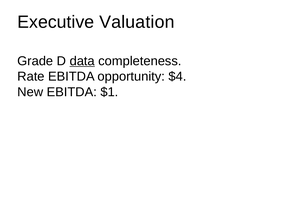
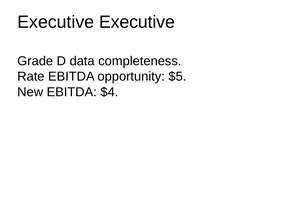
Executive Valuation: Valuation -> Executive
data underline: present -> none
$4: $4 -> $5
$1: $1 -> $4
